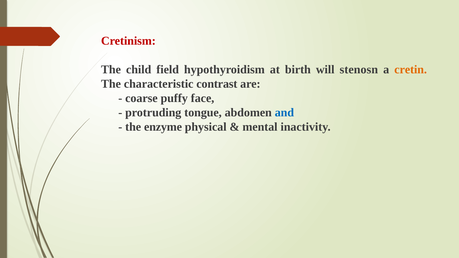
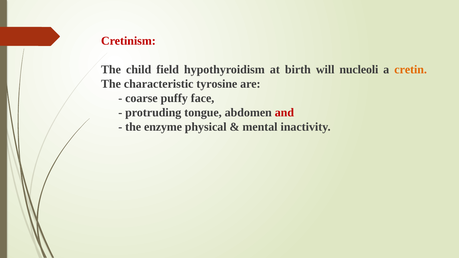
stenosn: stenosn -> nucleoli
contrast: contrast -> tyrosine
and colour: blue -> red
